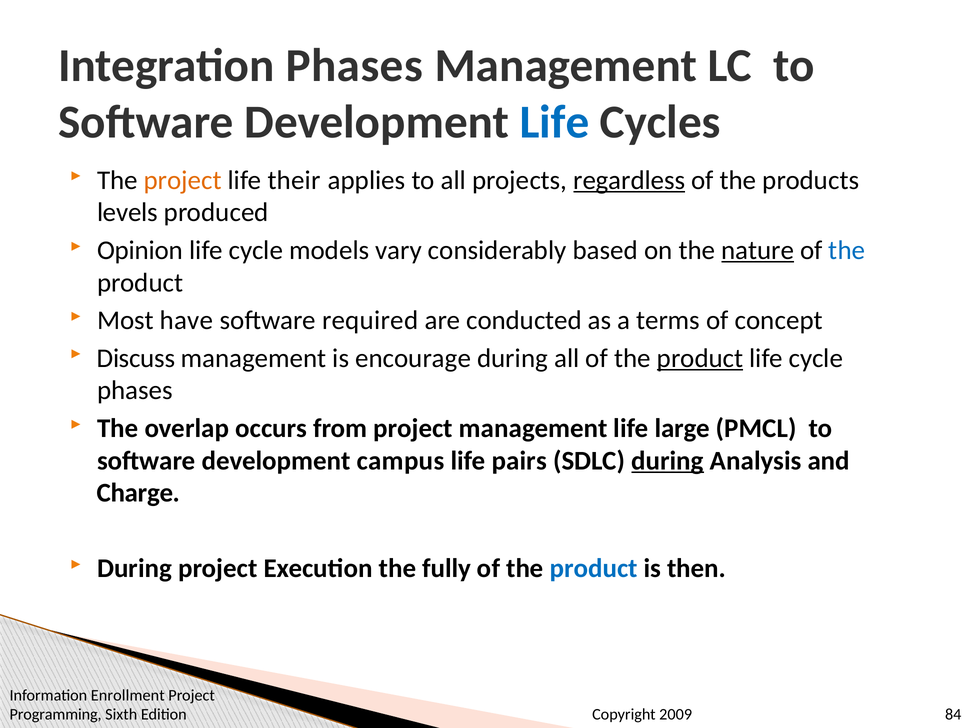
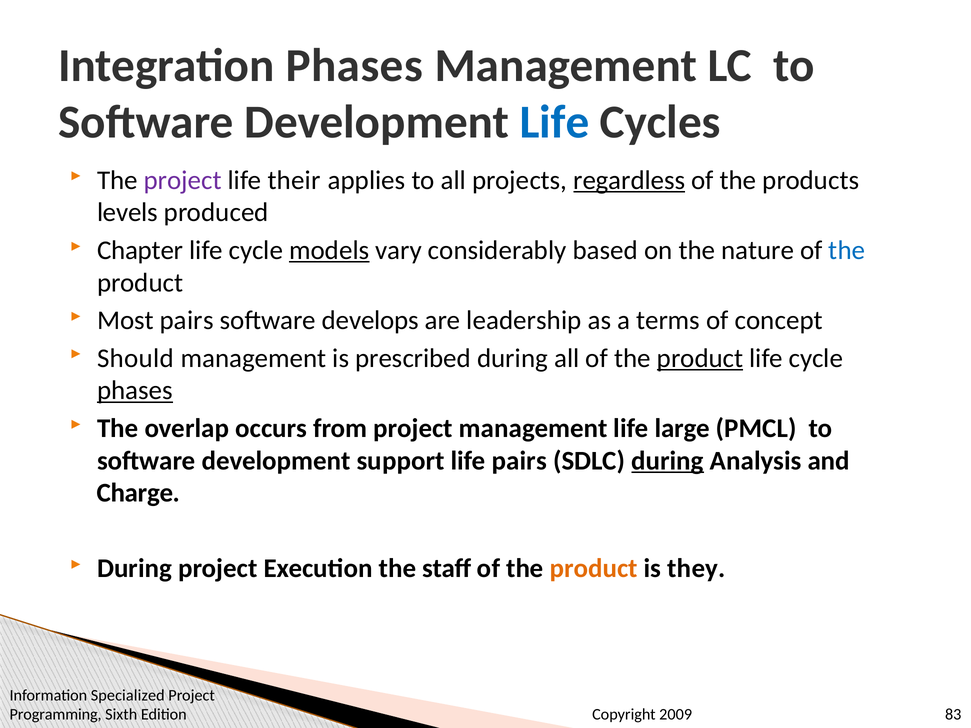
project at (183, 180) colour: orange -> purple
Opinion: Opinion -> Chapter
models underline: none -> present
nature underline: present -> none
Most have: have -> pairs
required: required -> develops
conducted: conducted -> leadership
Discuss: Discuss -> Should
encourage: encourage -> prescribed
phases at (135, 391) underline: none -> present
campus: campus -> support
fully: fully -> staff
product at (594, 569) colour: blue -> orange
then: then -> they
Enrollment: Enrollment -> Specialized
84: 84 -> 83
